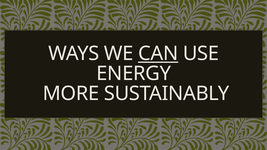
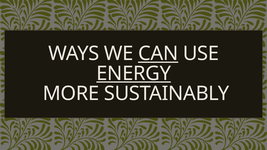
ENERGY underline: none -> present
